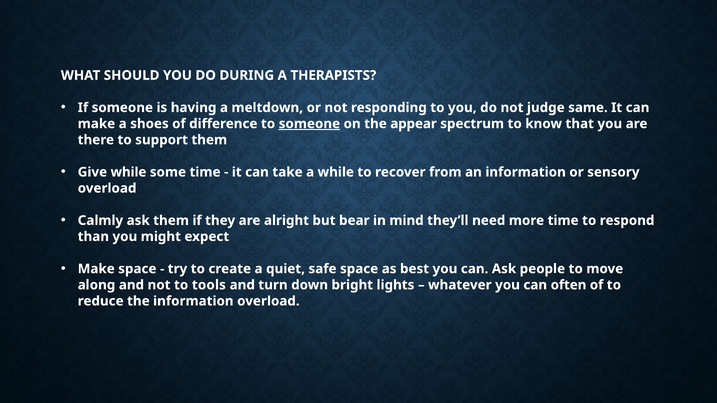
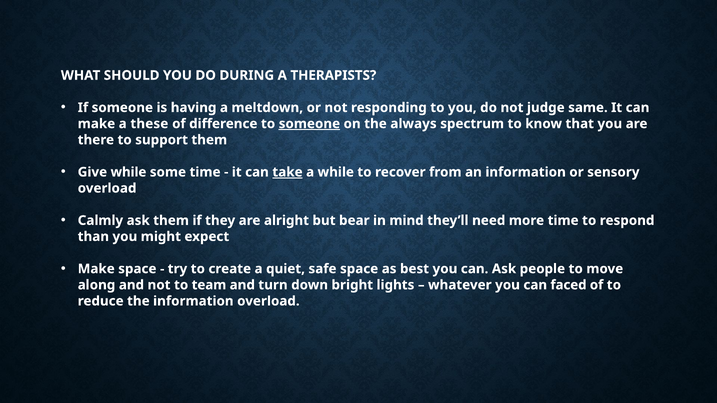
shoes: shoes -> these
appear: appear -> always
take underline: none -> present
tools: tools -> team
often: often -> faced
